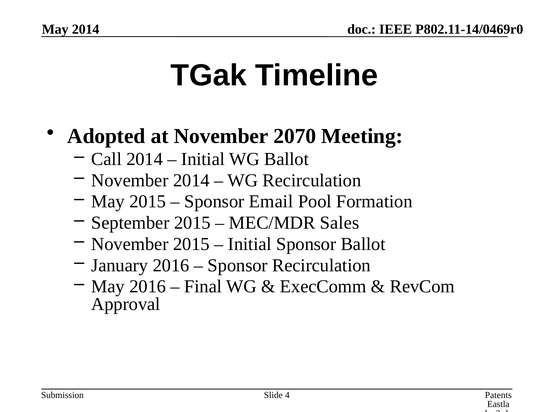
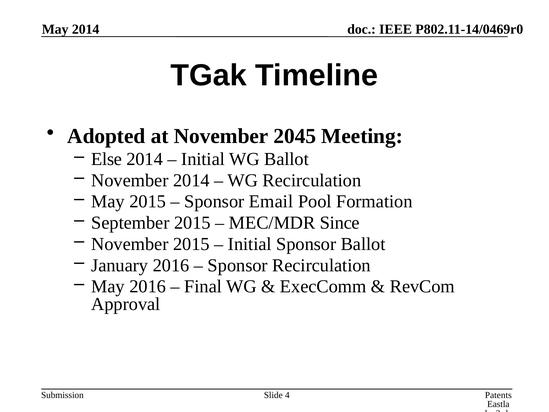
2070: 2070 -> 2045
Call: Call -> Else
Sales: Sales -> Since
